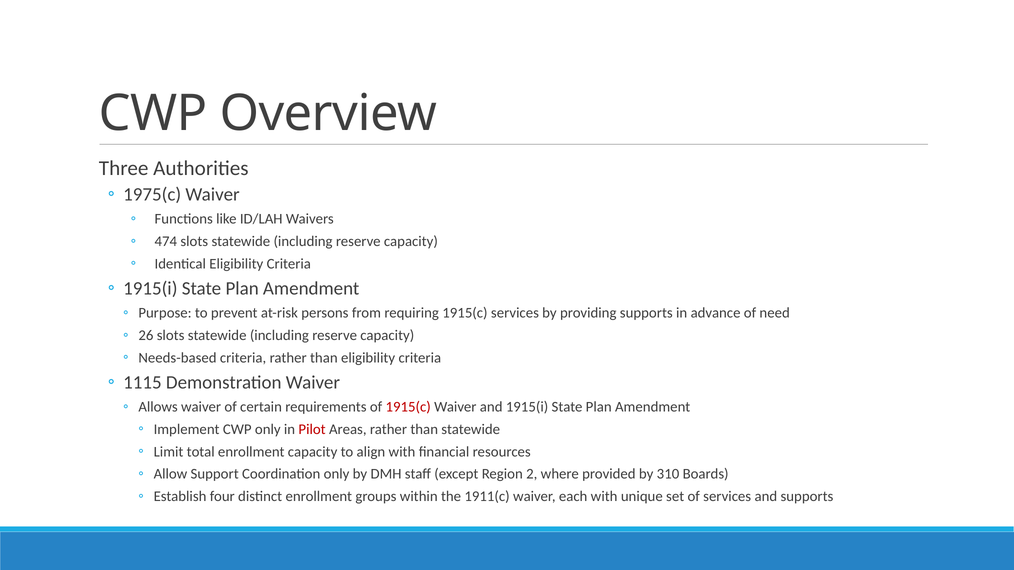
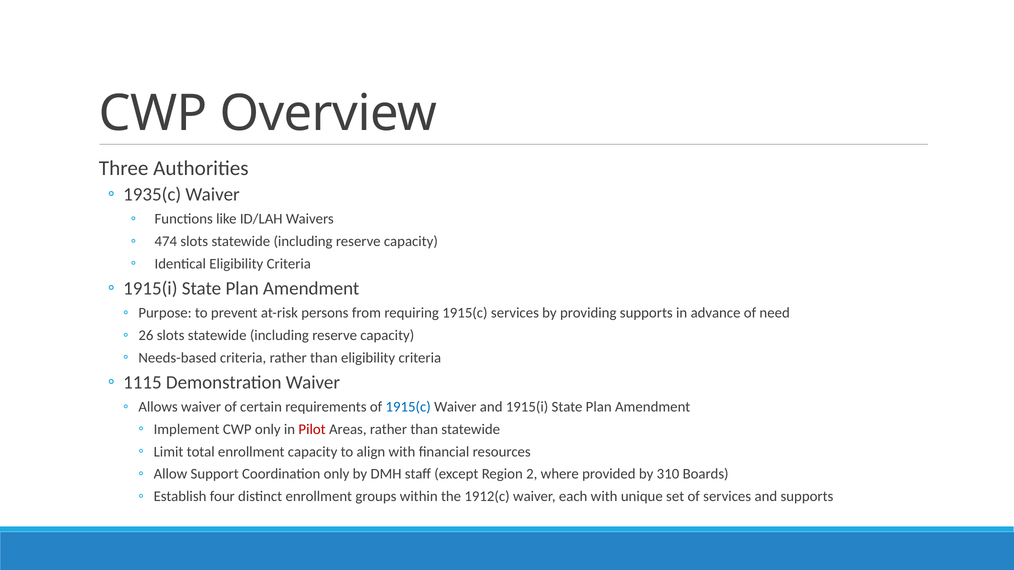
1975(c: 1975(c -> 1935(c
1915(c at (408, 407) colour: red -> blue
1911(c: 1911(c -> 1912(c
